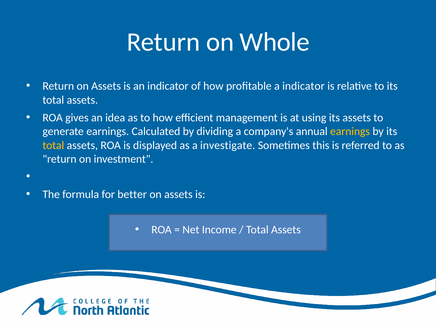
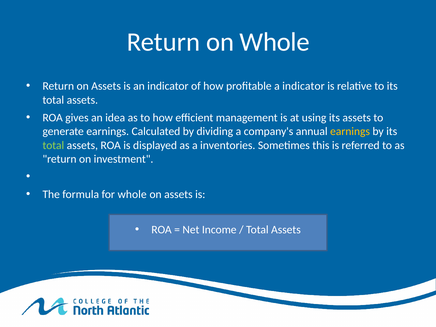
total at (53, 145) colour: yellow -> light green
investigate: investigate -> inventories
for better: better -> whole
